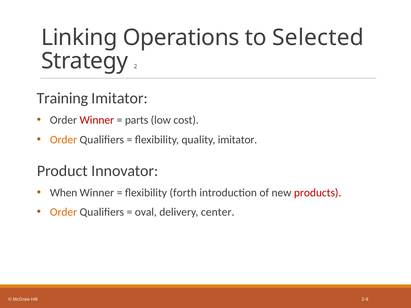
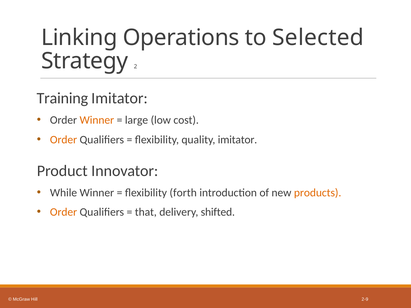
Winner at (97, 120) colour: red -> orange
parts: parts -> large
When: When -> While
products colour: red -> orange
oval: oval -> that
center: center -> shifted
